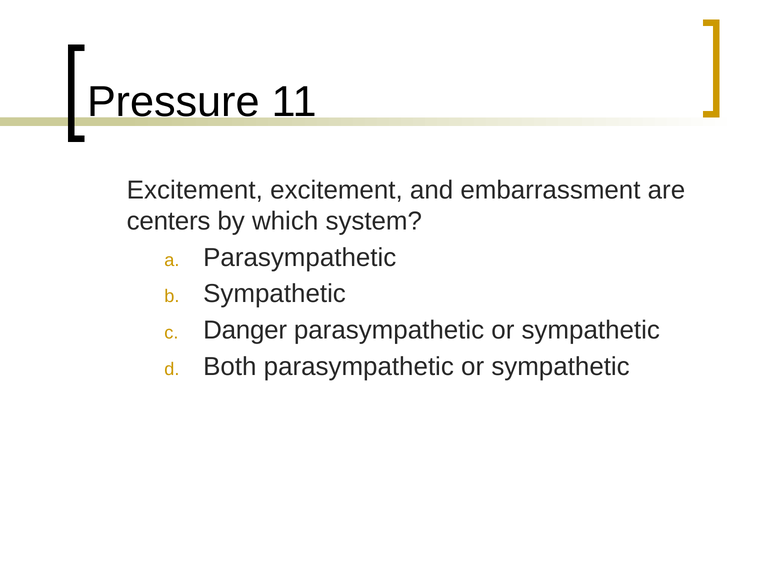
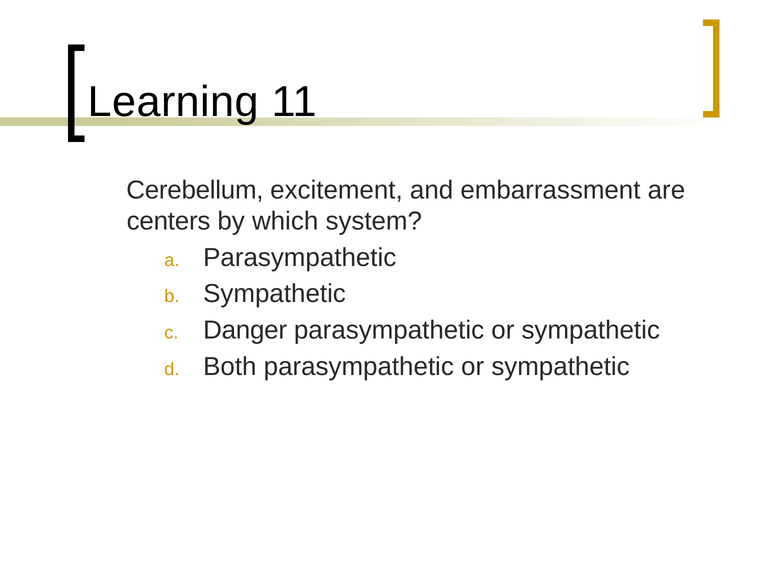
Pressure: Pressure -> Learning
Excitement at (195, 190): Excitement -> Cerebellum
